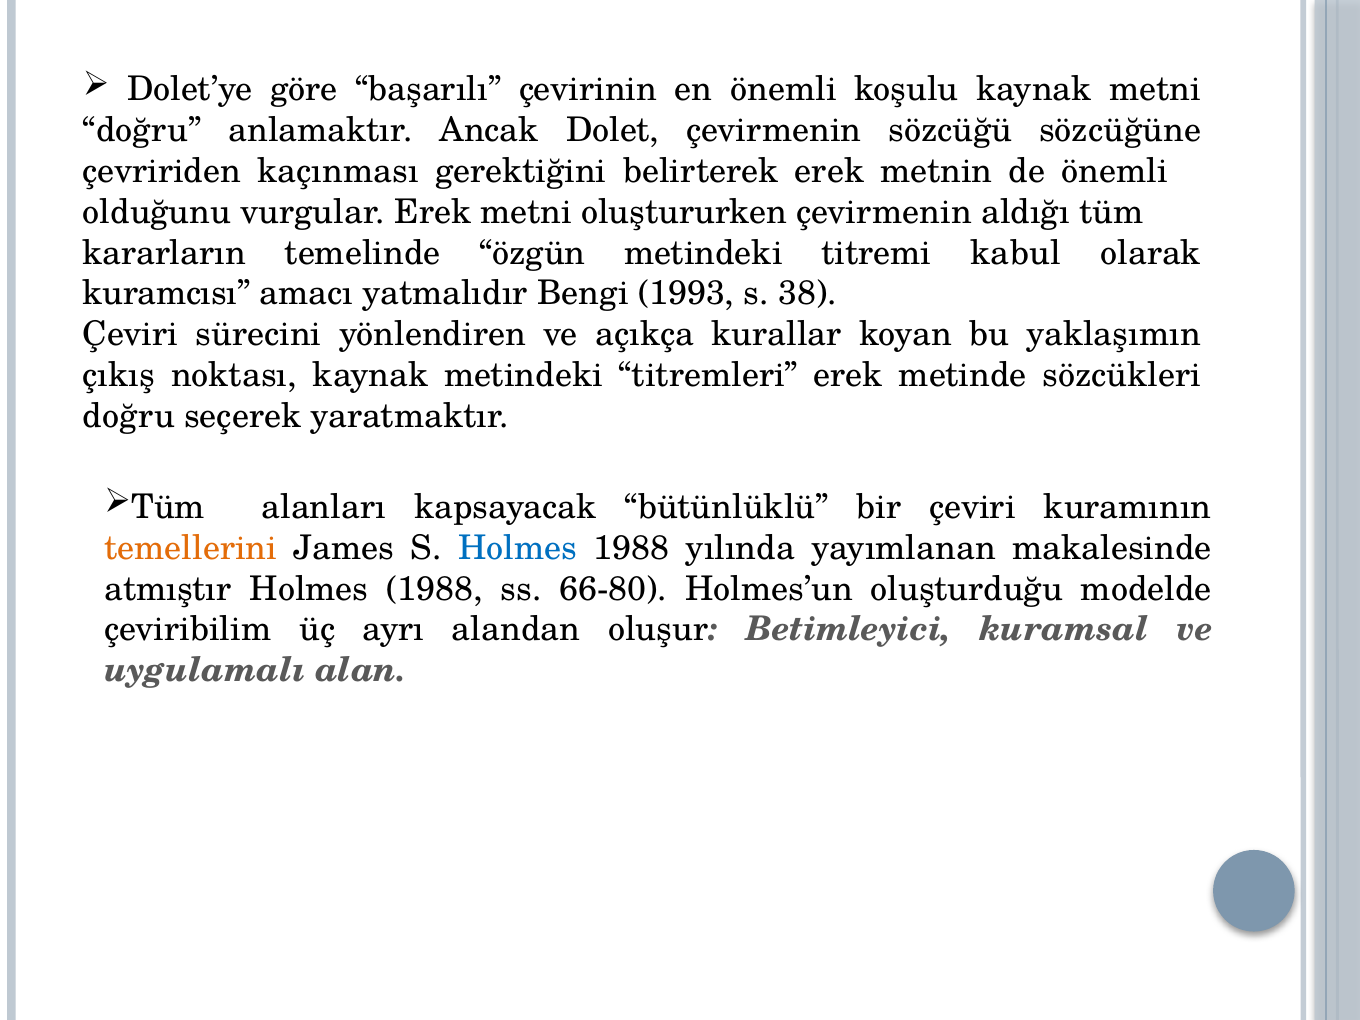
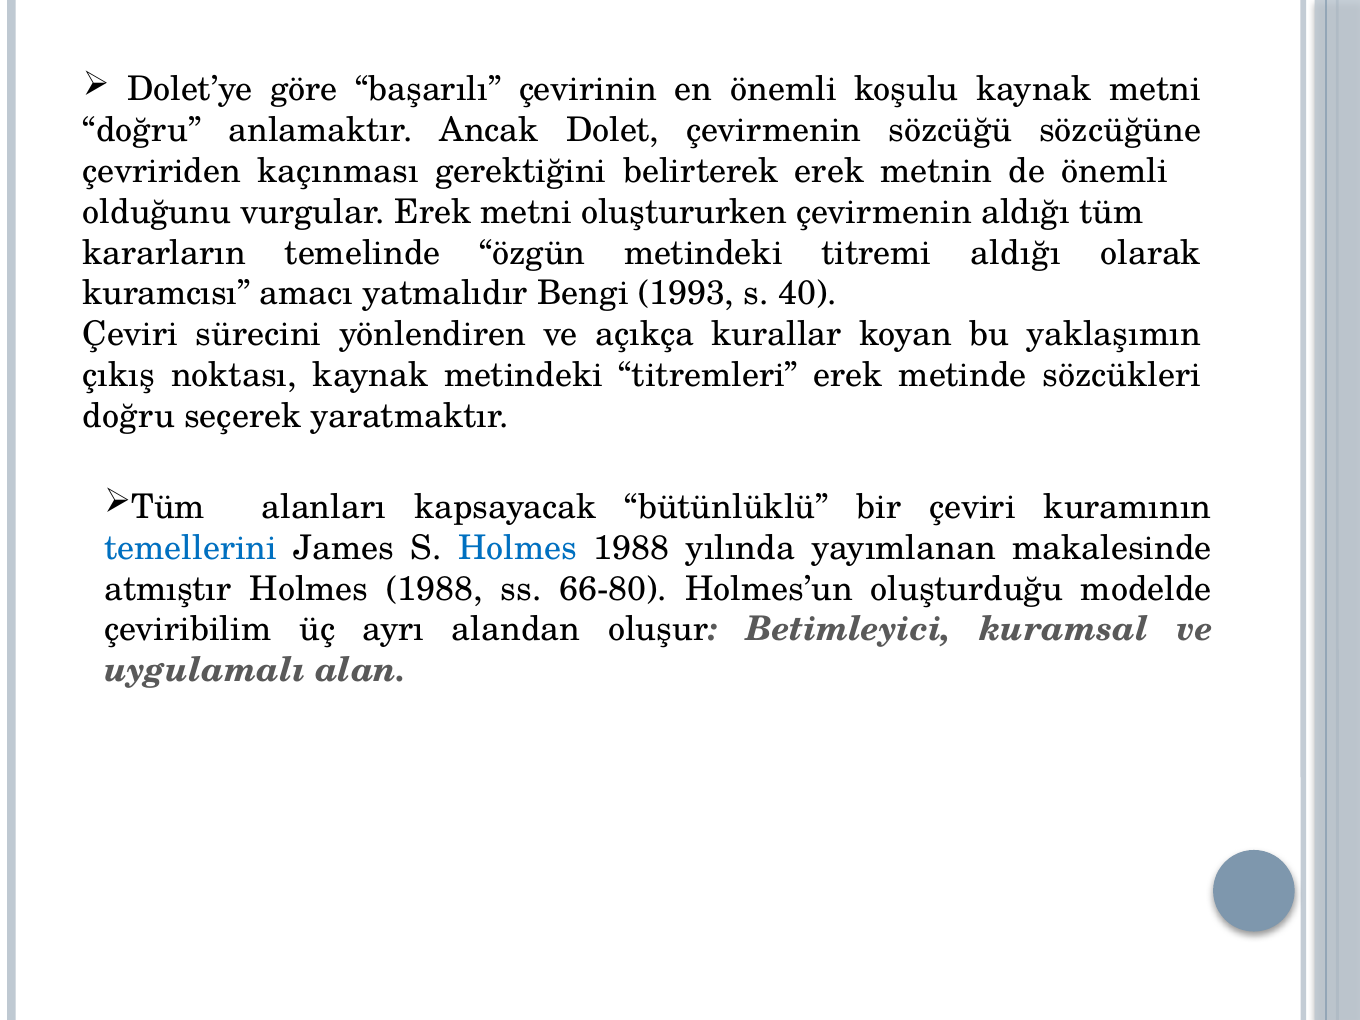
titremi kabul: kabul -> aldığı
38: 38 -> 40
temellerini colour: orange -> blue
